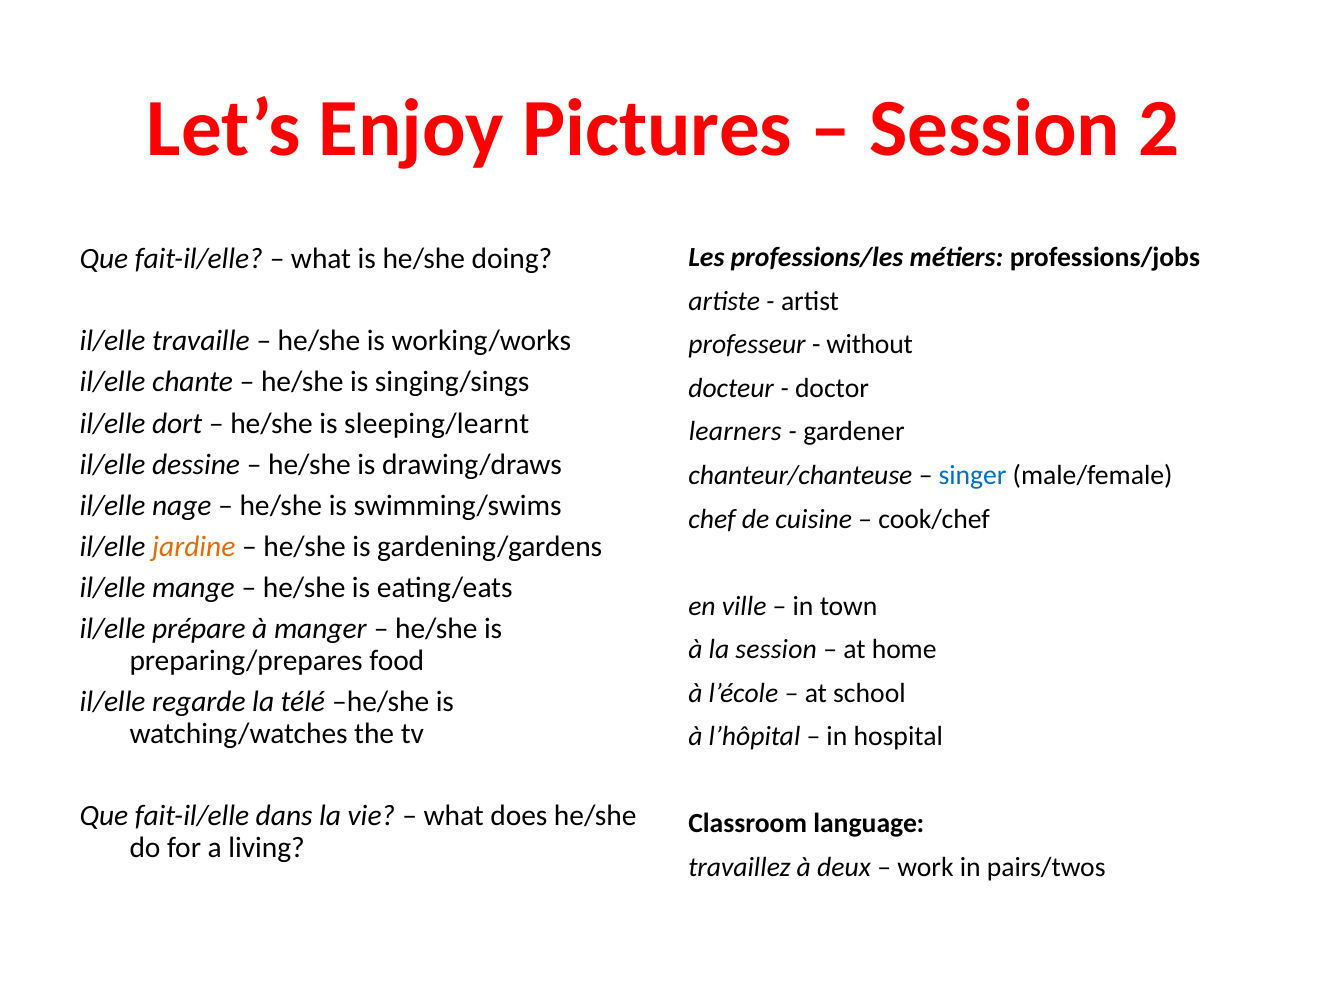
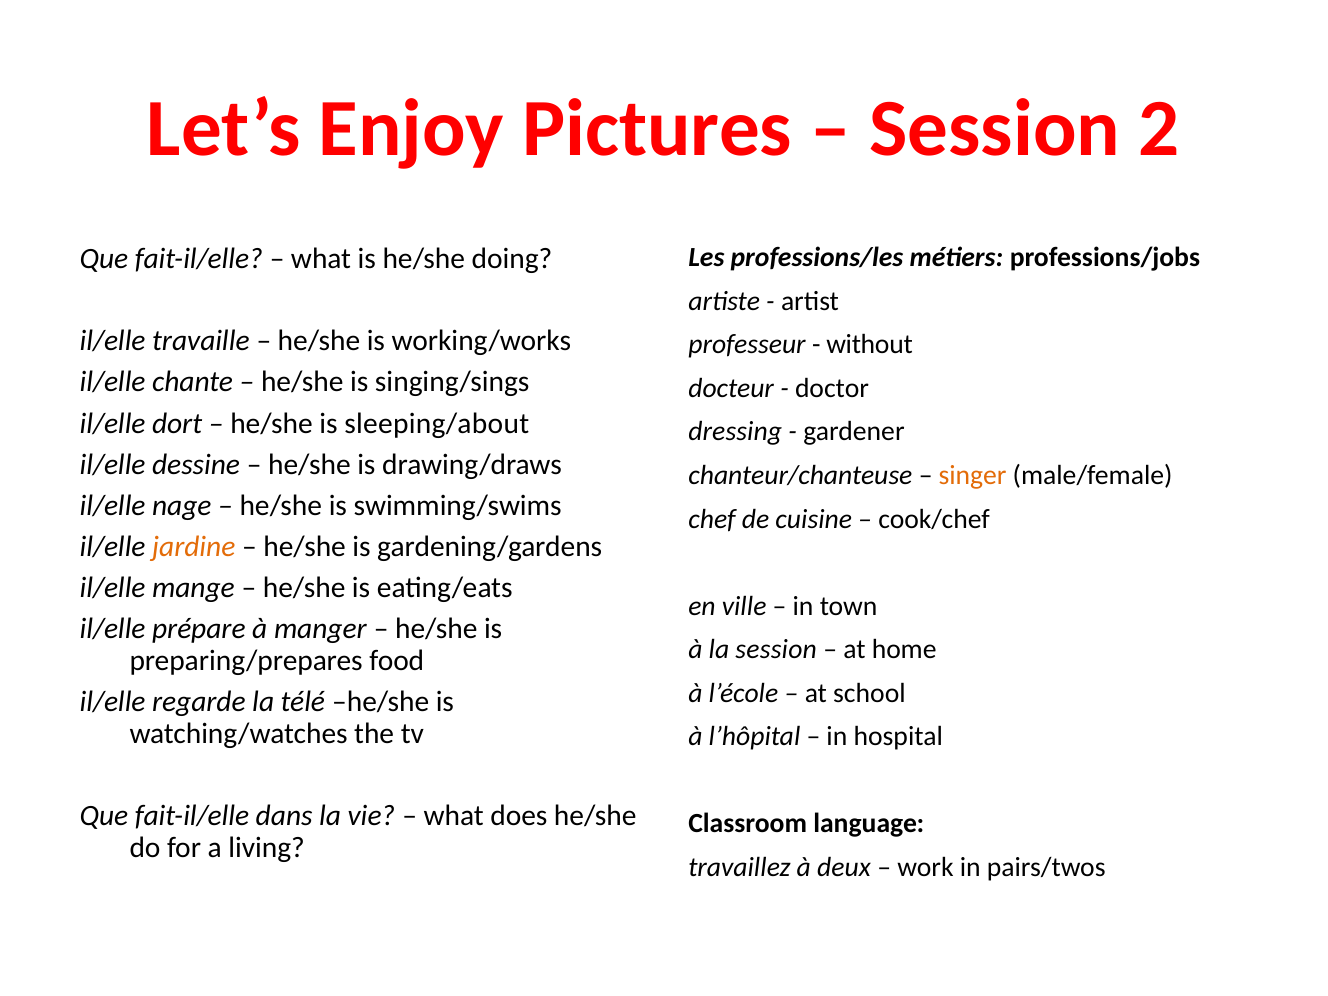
sleeping/learnt: sleeping/learnt -> sleeping/about
learners: learners -> dressing
singer colour: blue -> orange
